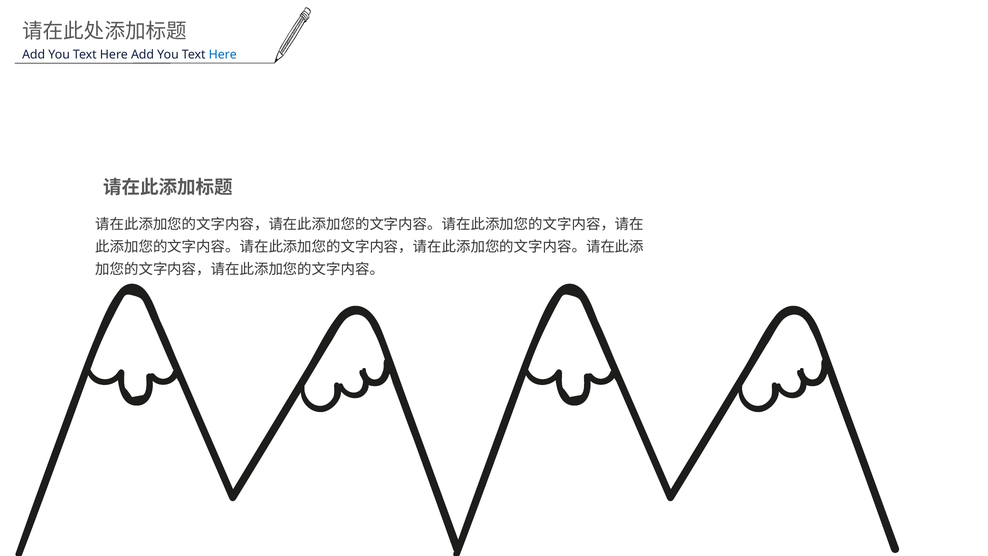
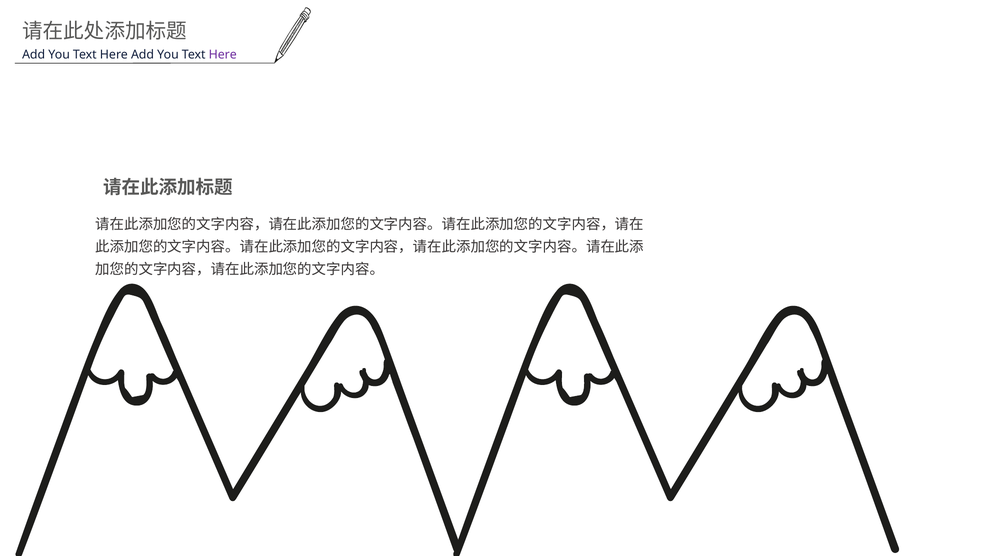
Here at (223, 55) colour: blue -> purple
